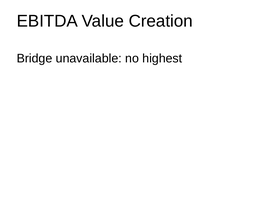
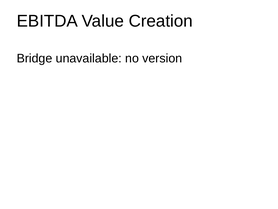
highest: highest -> version
